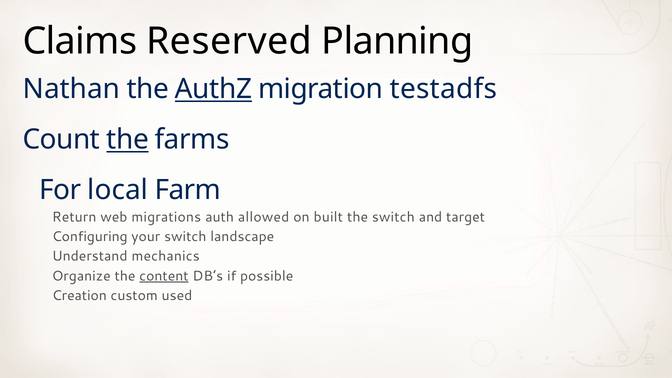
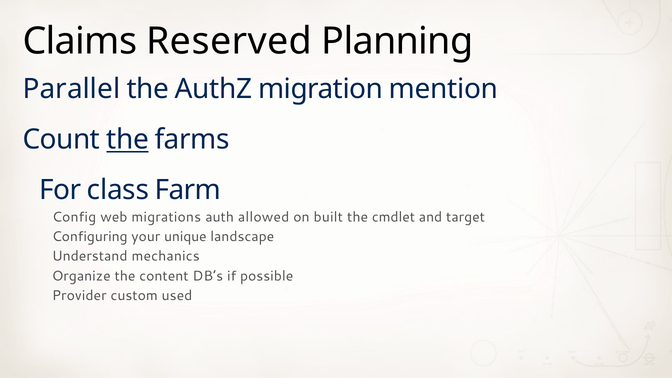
Nathan: Nathan -> Parallel
AuthZ underline: present -> none
testadfs: testadfs -> mention
local: local -> class
Return: Return -> Config
the switch: switch -> cmdlet
your switch: switch -> unique
content underline: present -> none
Creation: Creation -> Provider
